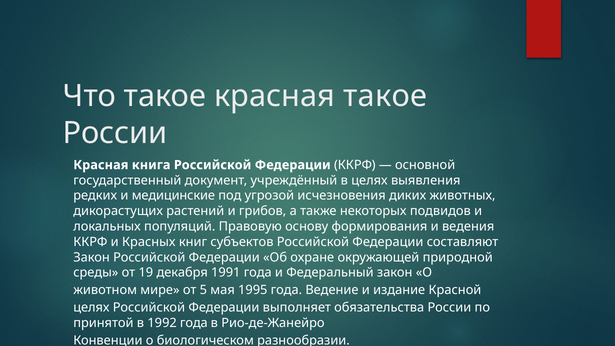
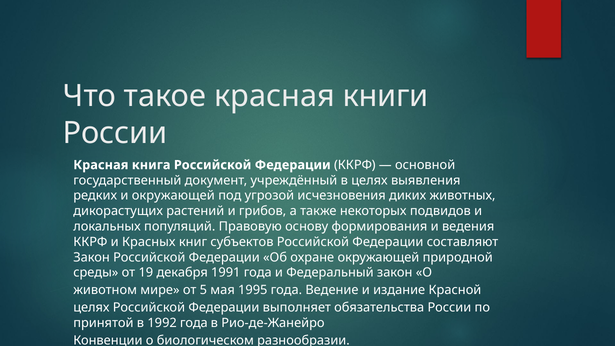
красная такое: такое -> книги
и медицинские: медицинские -> окружающей
